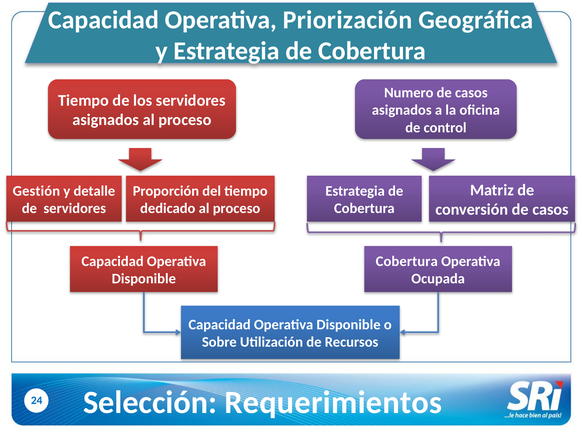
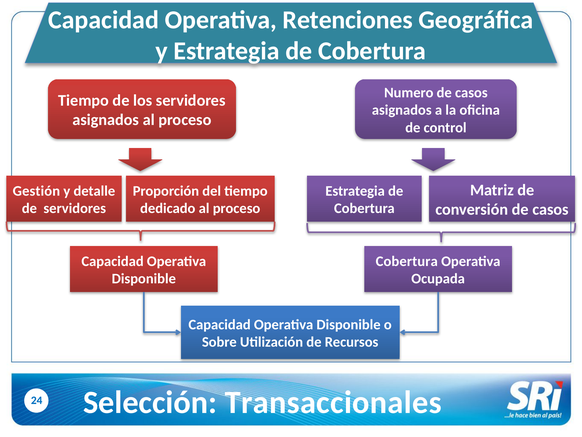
Priorización: Priorización -> Retenciones
Requerimientos: Requerimientos -> Transaccionales
